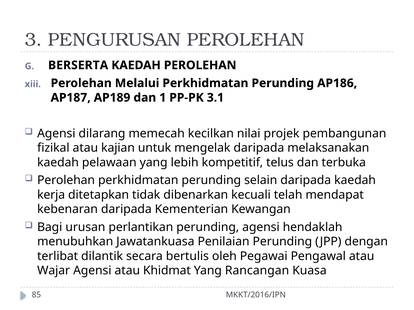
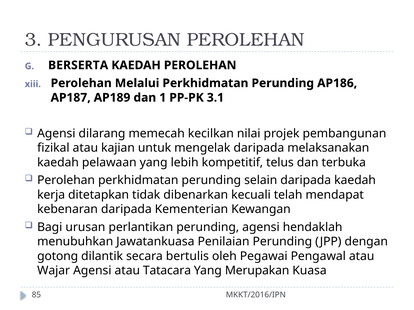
terlibat: terlibat -> gotong
Khidmat: Khidmat -> Tatacara
Rancangan: Rancangan -> Merupakan
